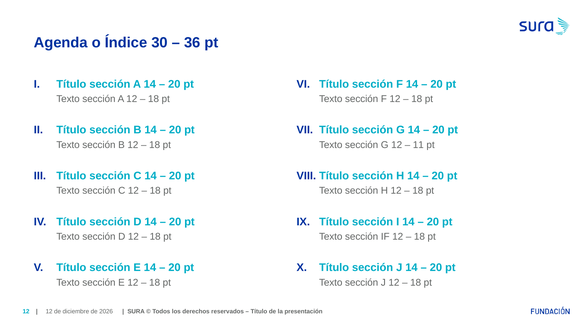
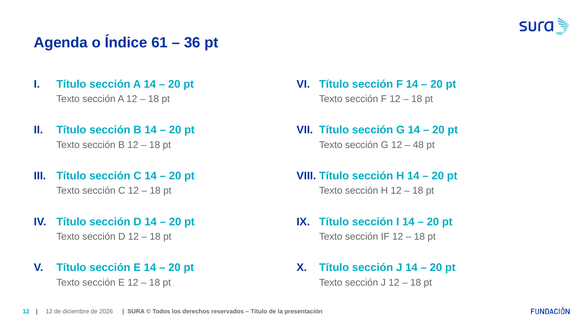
30: 30 -> 61
11: 11 -> 48
